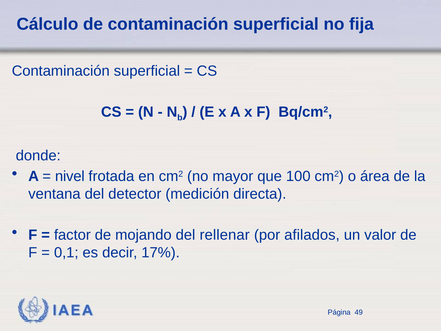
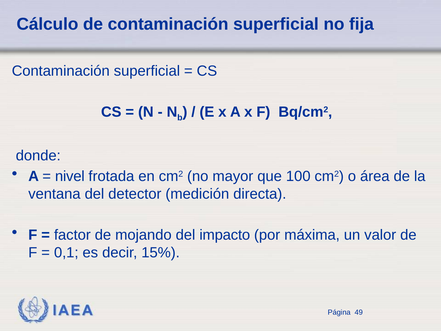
rellenar: rellenar -> impacto
afilados: afilados -> máxima
17%: 17% -> 15%
